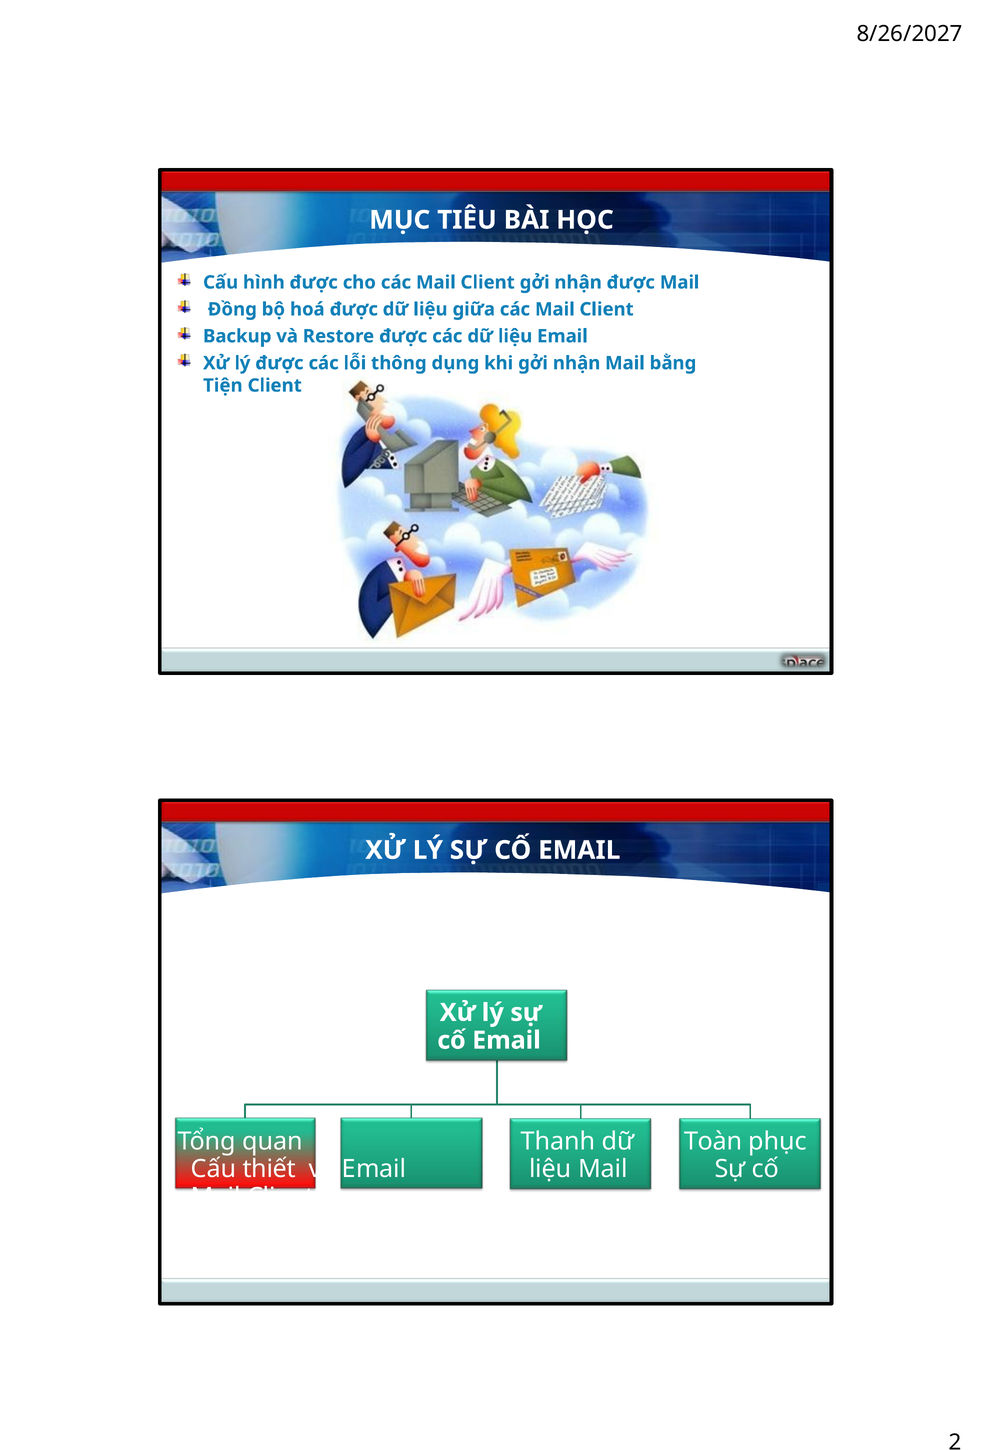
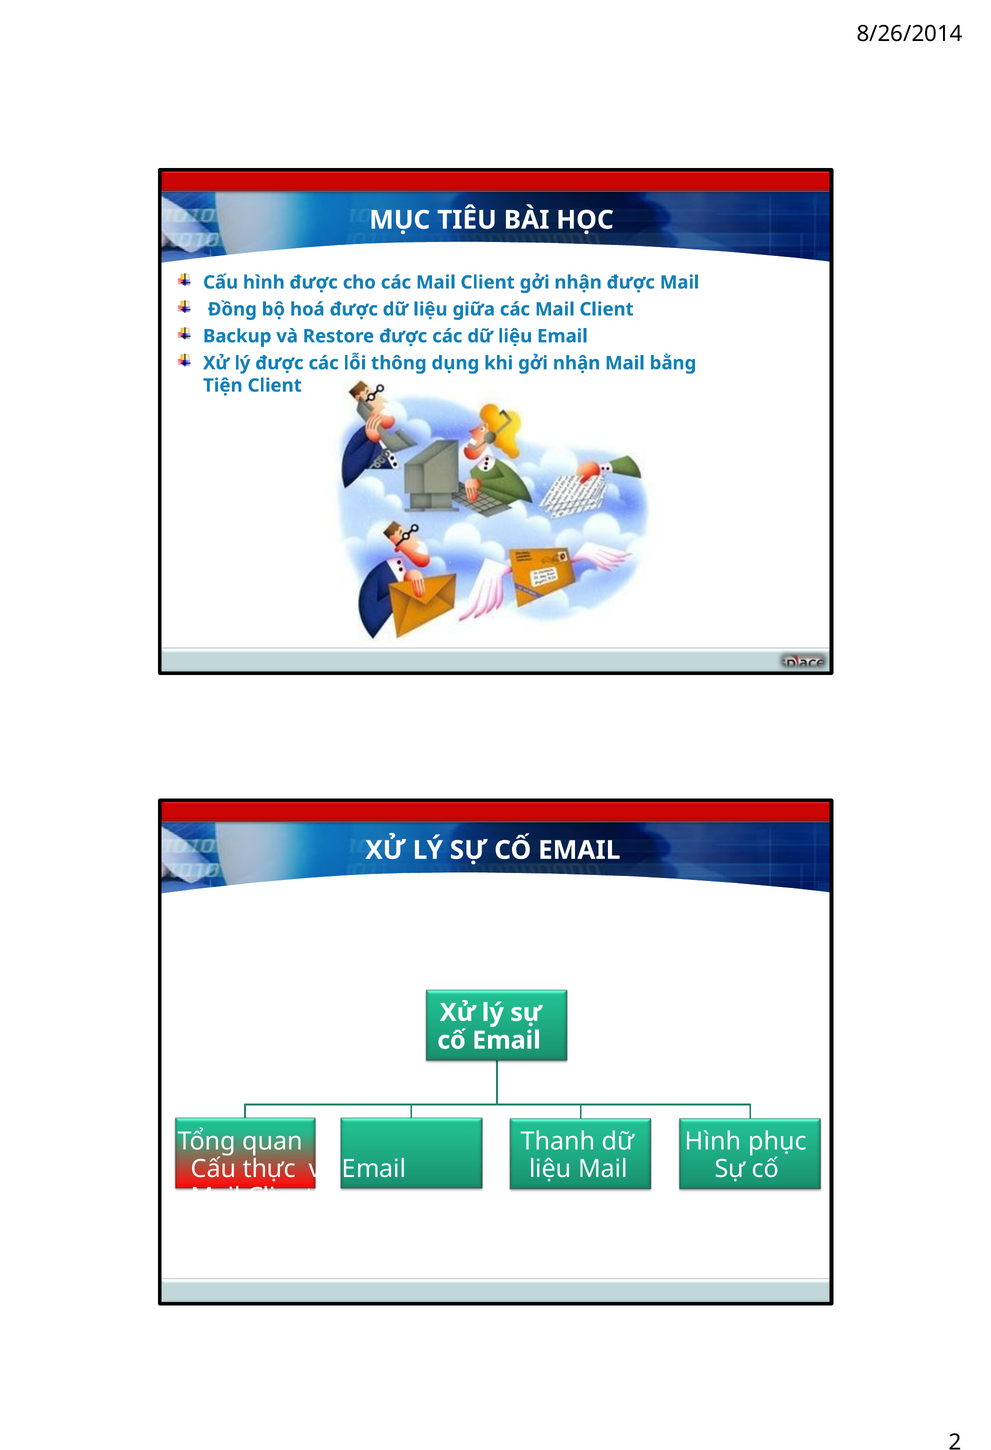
8/26/2027: 8/26/2027 -> 8/26/2014
Toàn at (713, 1142): Toàn -> Hình
thiết: thiết -> thực
